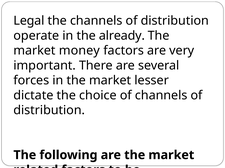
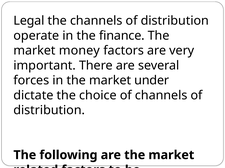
already: already -> finance
lesser: lesser -> under
